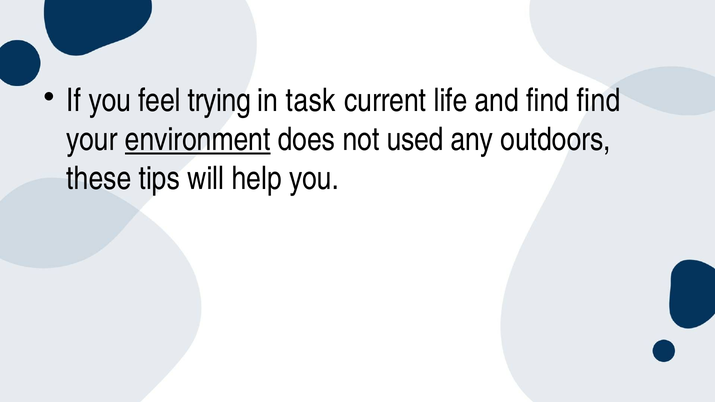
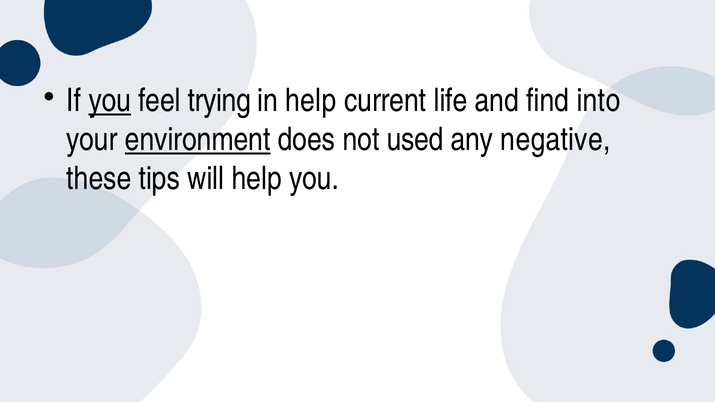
you at (110, 101) underline: none -> present
in task: task -> help
find find: find -> into
outdoors: outdoors -> negative
